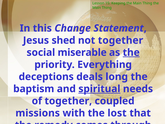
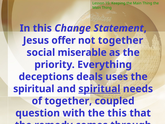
shed: shed -> offer
the at (131, 52) underline: present -> none
long: long -> uses
baptism at (34, 89): baptism -> spiritual
missions: missions -> question
the lost: lost -> this
